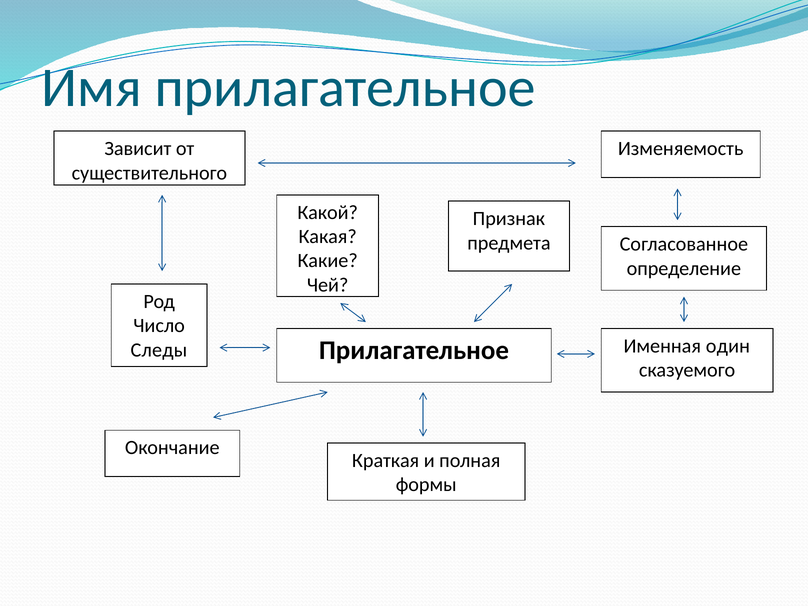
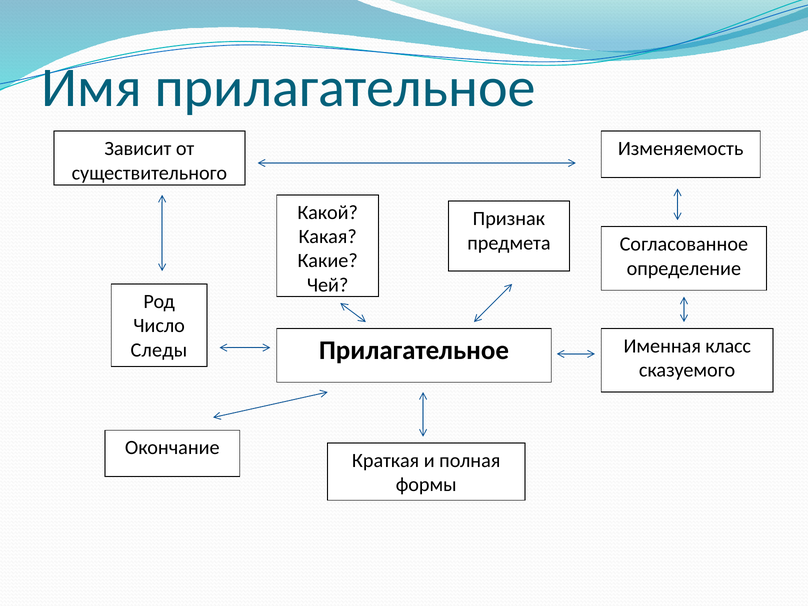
один: один -> класс
